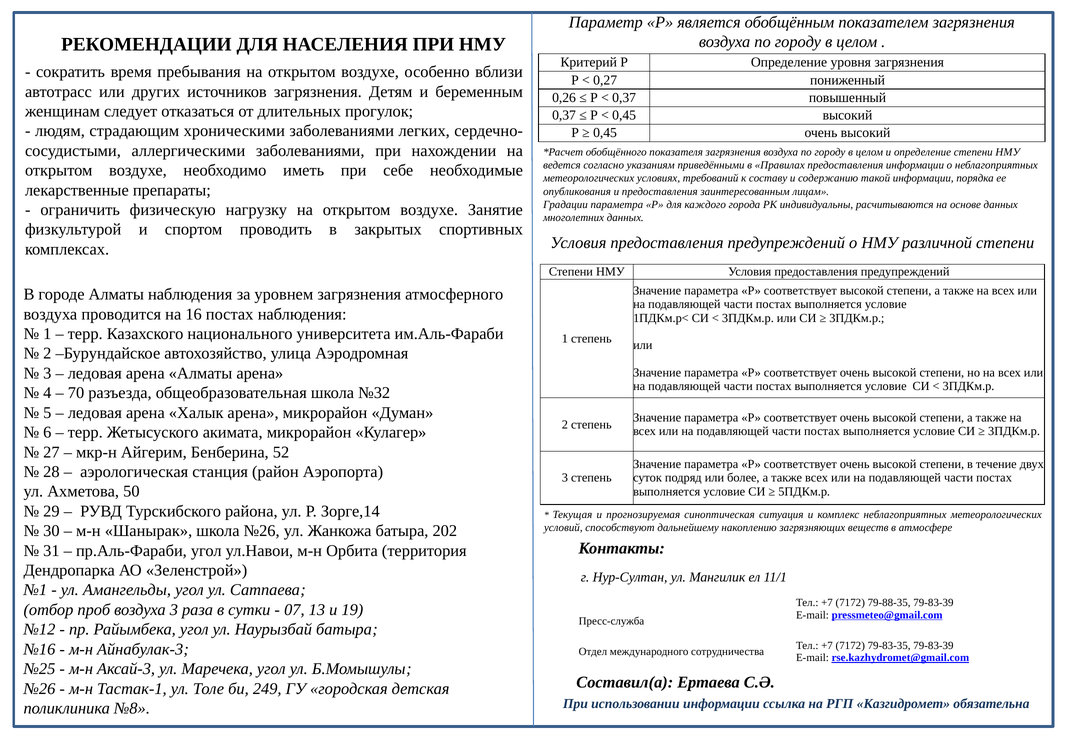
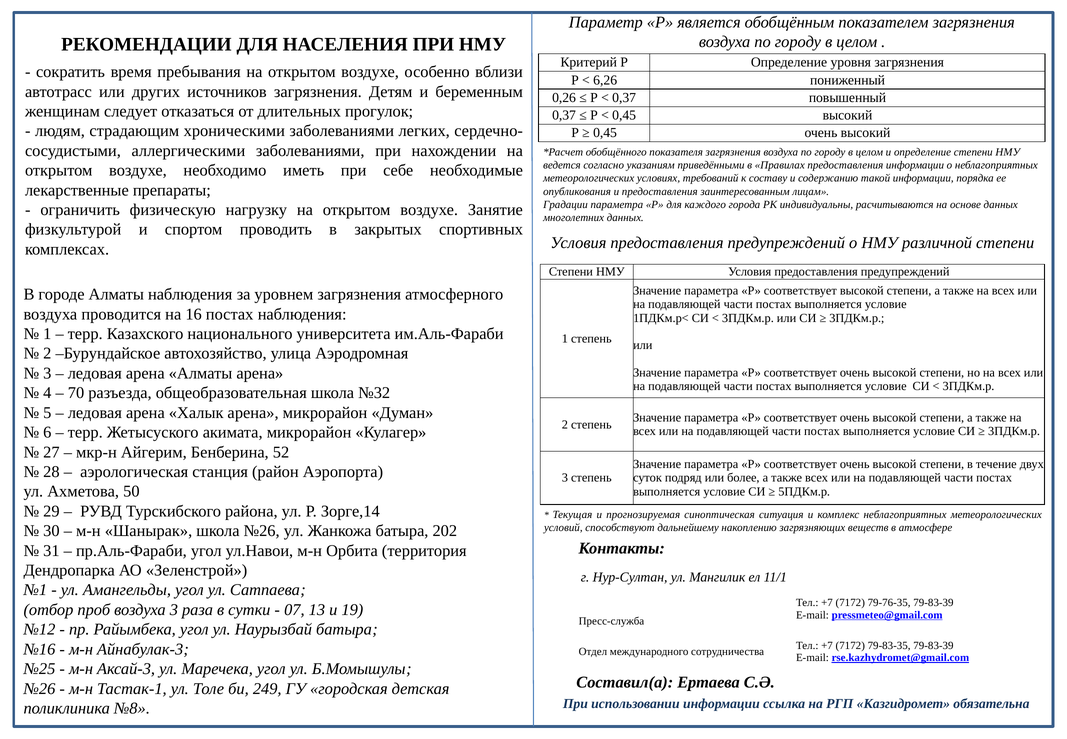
0,27: 0,27 -> 6,26
79-88-35: 79-88-35 -> 79-76-35
